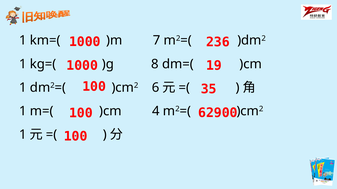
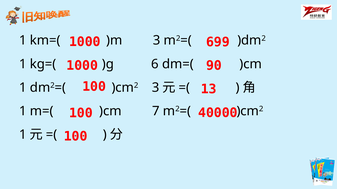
236: 236 -> 699
)m 7: 7 -> 3
19: 19 -> 90
8: 8 -> 6
35: 35 -> 13
)cm2 6: 6 -> 3
62900: 62900 -> 40000
4: 4 -> 7
